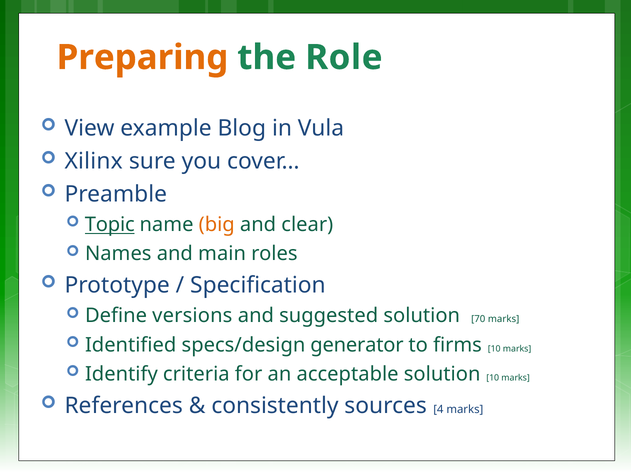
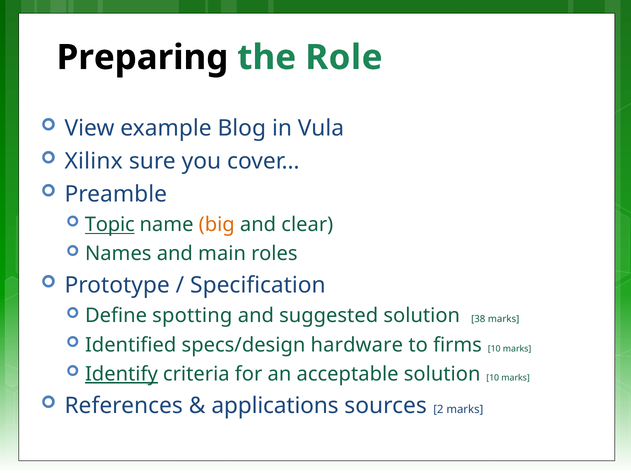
Preparing colour: orange -> black
versions: versions -> spotting
70: 70 -> 38
generator: generator -> hardware
Identify underline: none -> present
consistently: consistently -> applications
4: 4 -> 2
